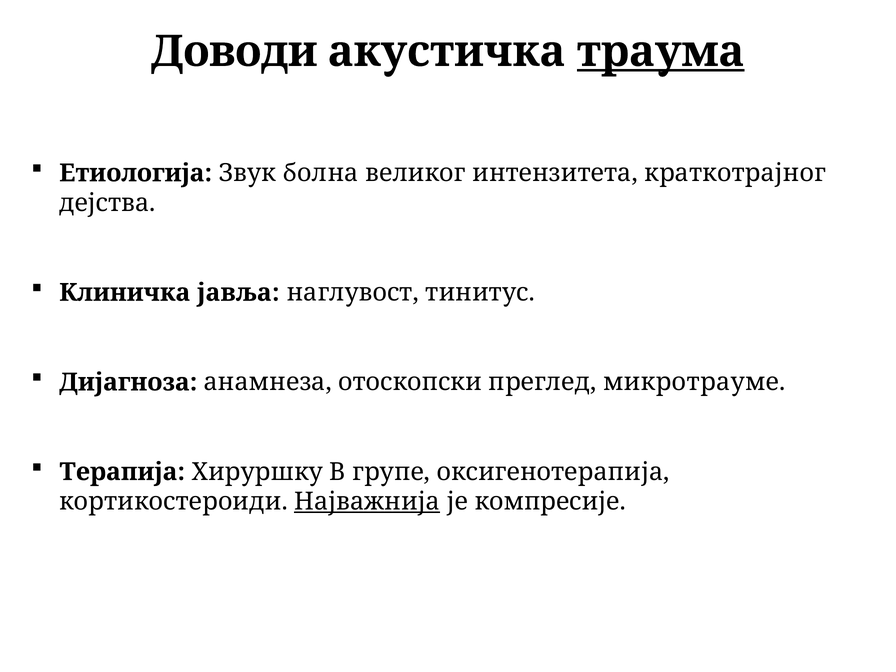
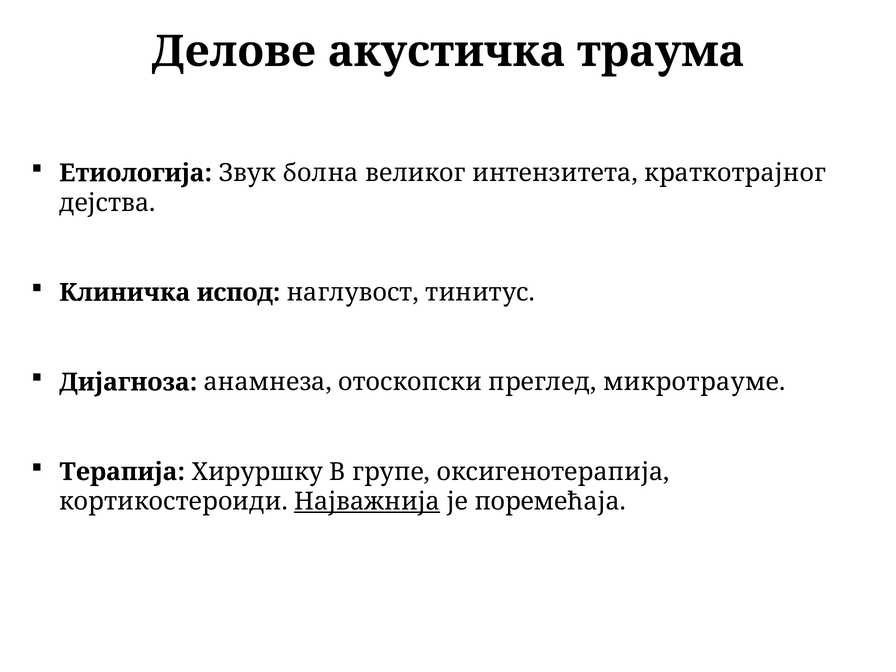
Доводи: Доводи -> Делове
траума underline: present -> none
јавља: јавља -> испод
компресије: компресије -> поремећаја
